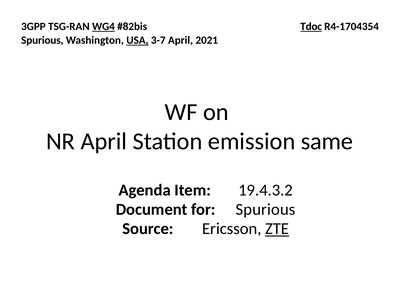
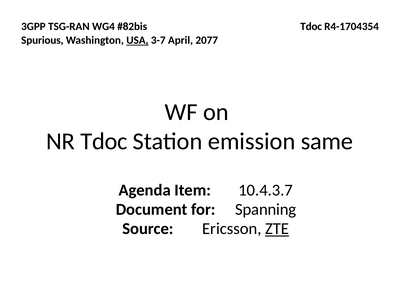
WG4 underline: present -> none
Tdoc at (311, 27) underline: present -> none
2021: 2021 -> 2077
NR April: April -> Tdoc
19.4.3.2: 19.4.3.2 -> 10.4.3.7
for Spurious: Spurious -> Spanning
